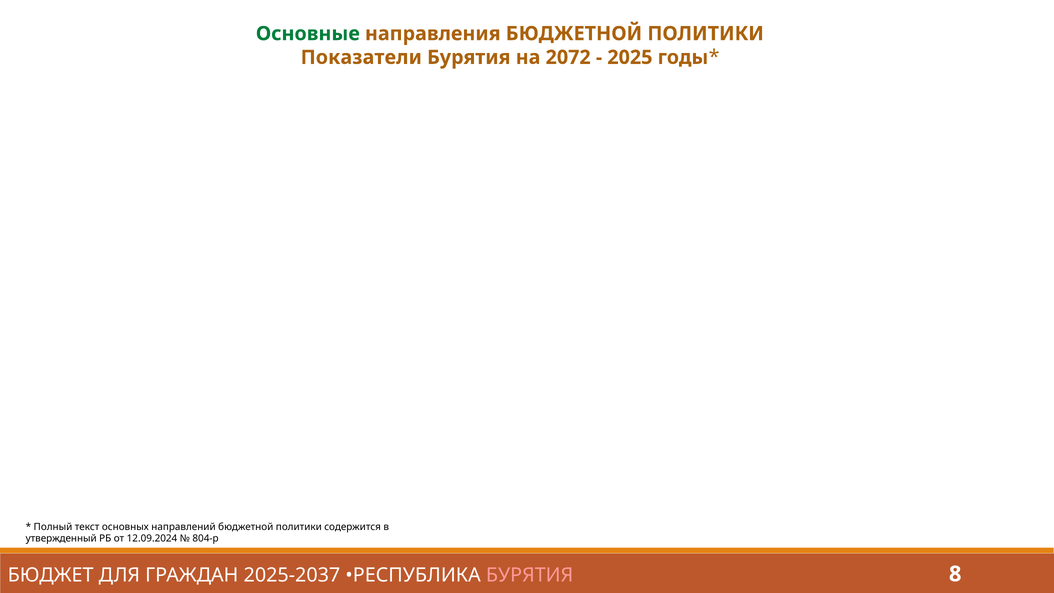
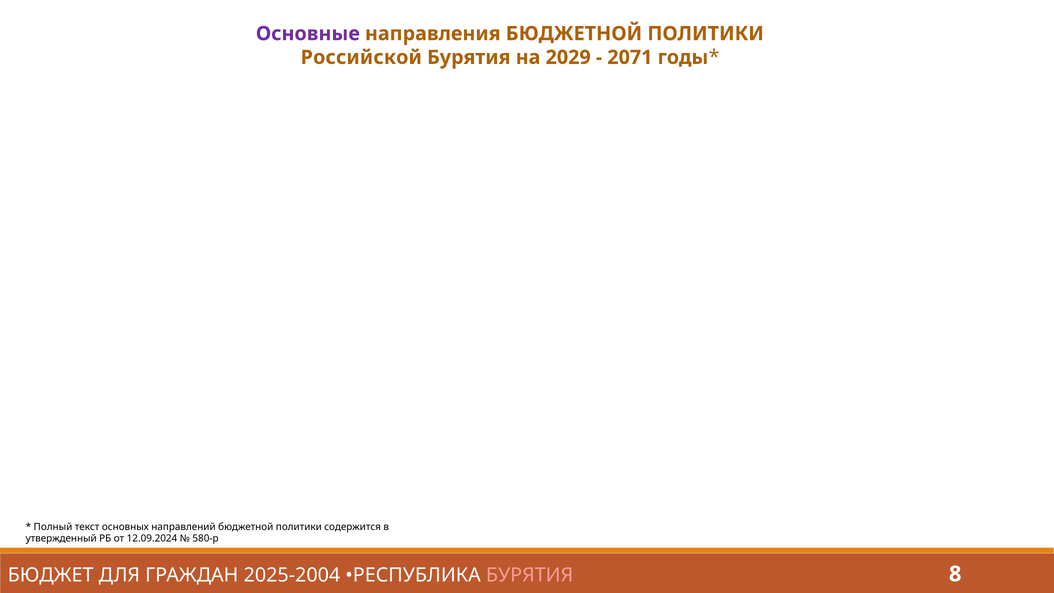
Основные colour: green -> purple
Показатели: Показатели -> Российской
2072: 2072 -> 2029
2025: 2025 -> 2071
804-р: 804-р -> 580-р
2025-2037: 2025-2037 -> 2025-2004
